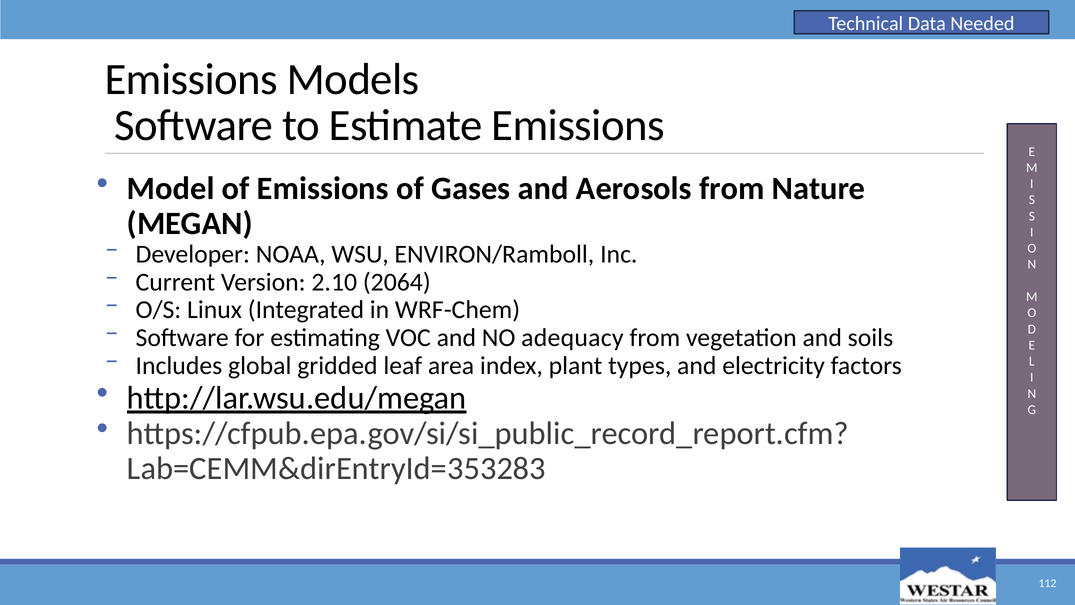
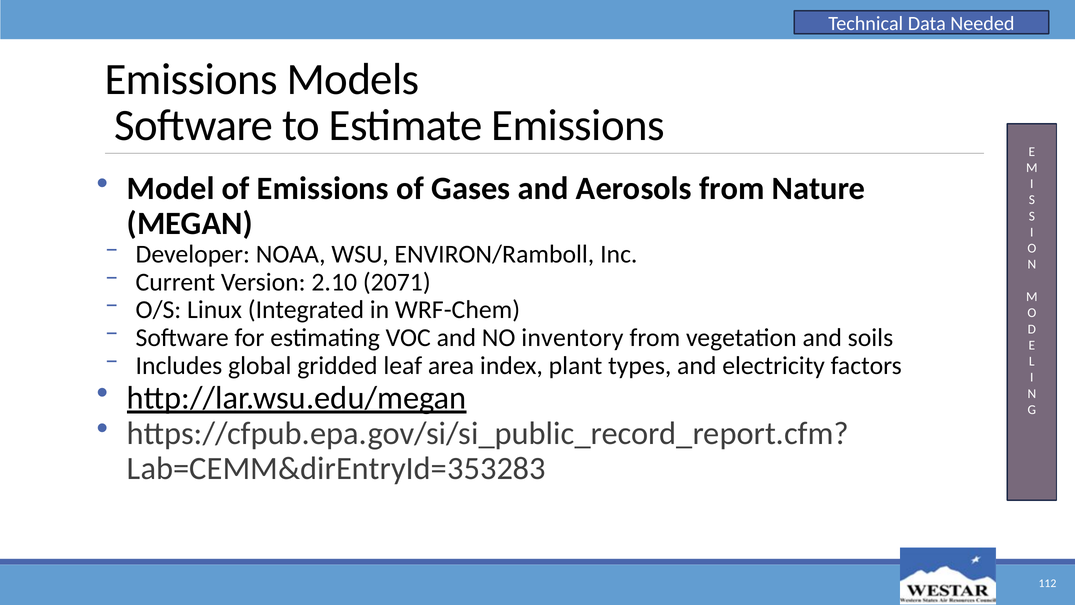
2064: 2064 -> 2071
adequacy: adequacy -> inventory
